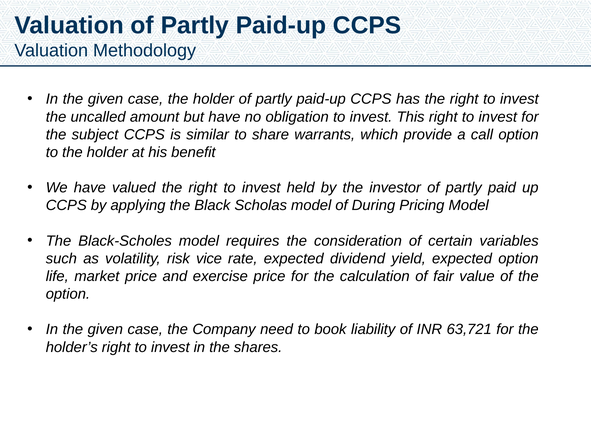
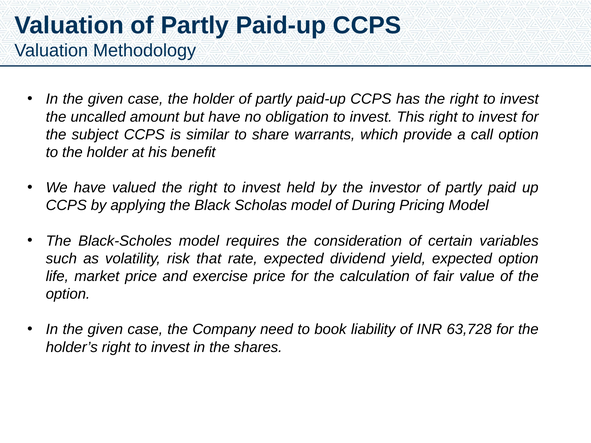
vice: vice -> that
63,721: 63,721 -> 63,728
